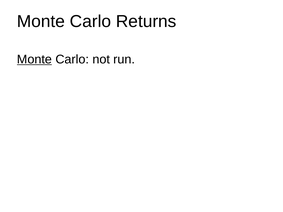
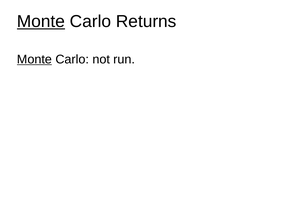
Monte at (41, 21) underline: none -> present
